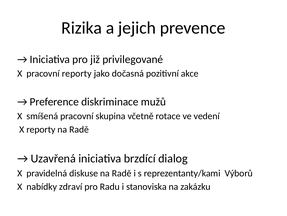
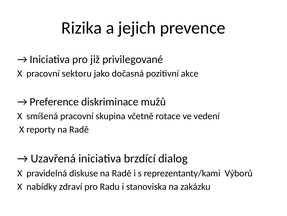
pracovní reporty: reporty -> sektoru
